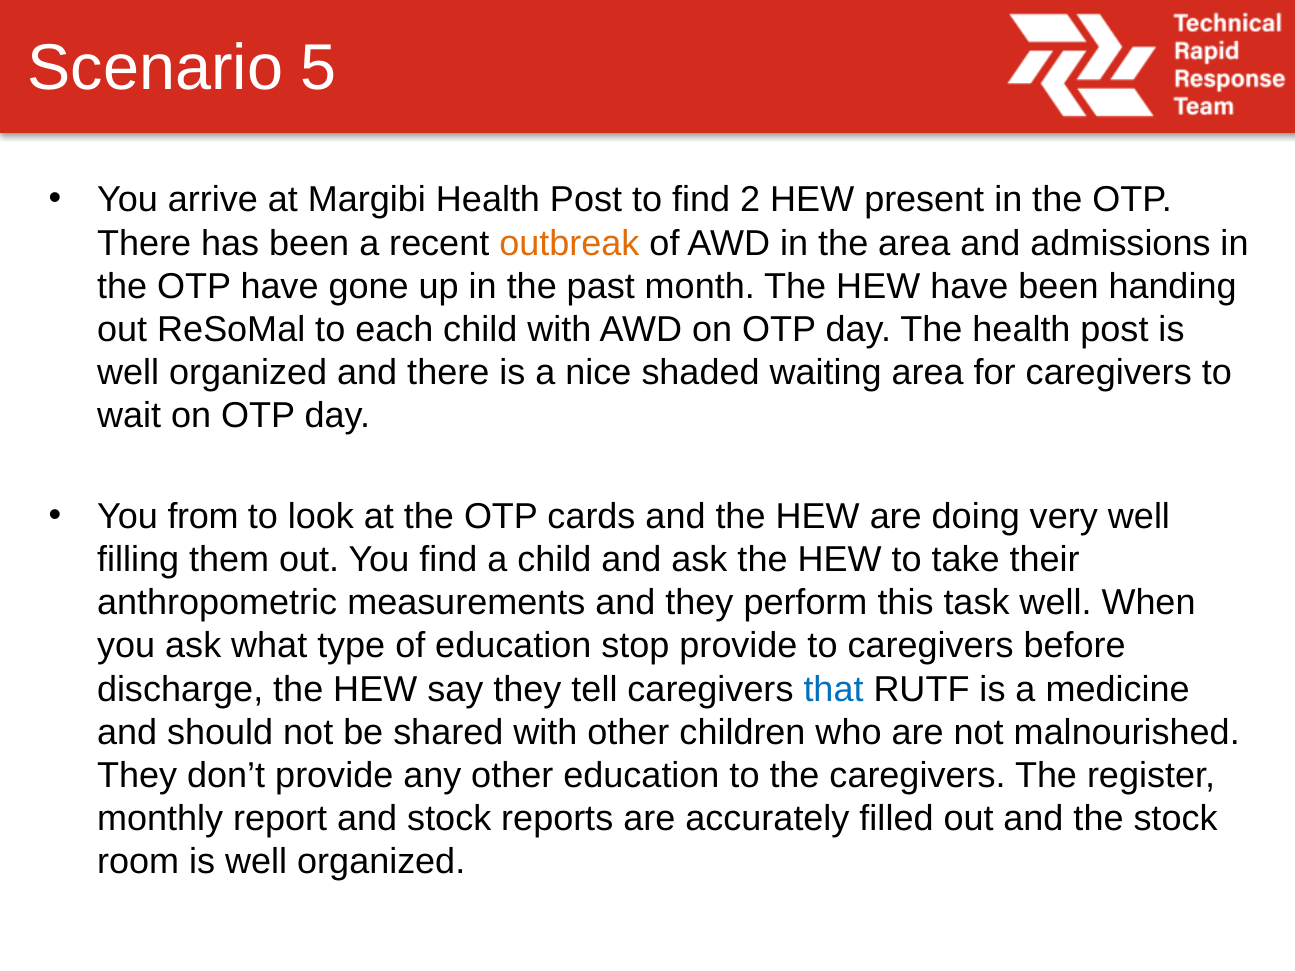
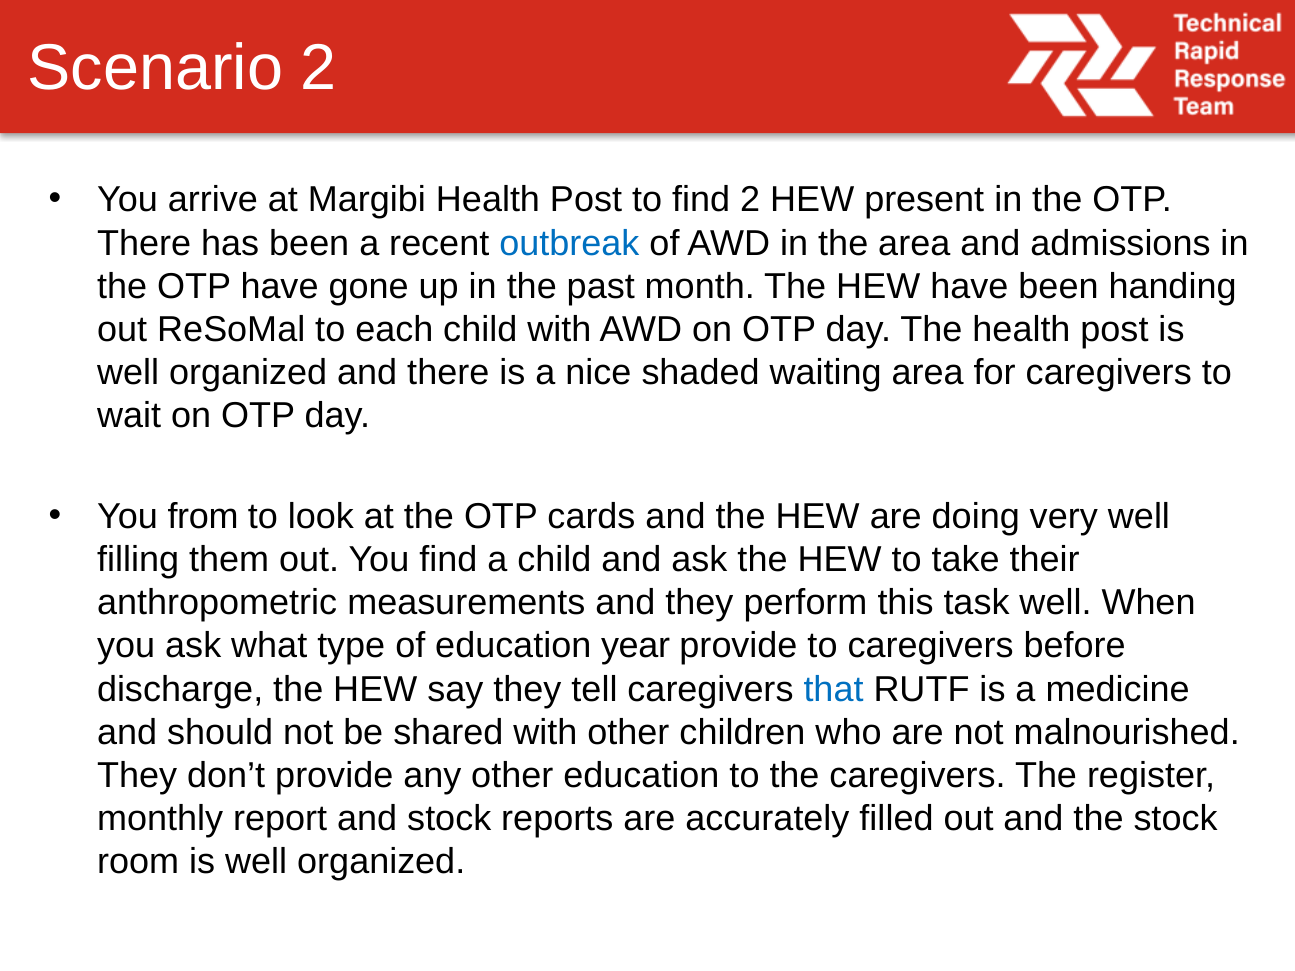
Scenario 5: 5 -> 2
outbreak colour: orange -> blue
stop: stop -> year
